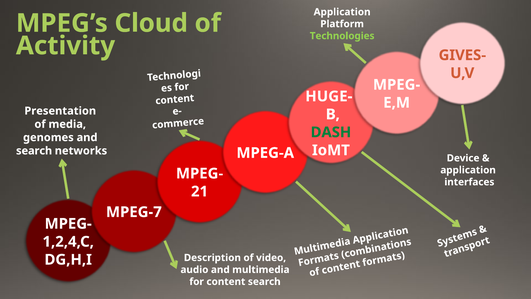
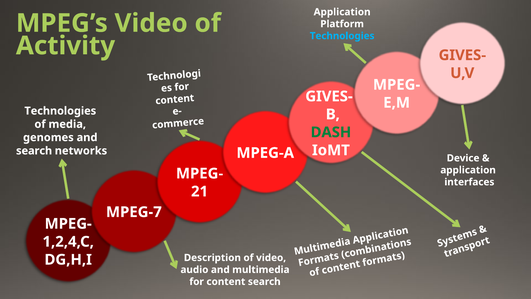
MPEG’s Cloud: Cloud -> Video
Technologies at (342, 36) colour: light green -> light blue
HUGE- at (329, 96): HUGE- -> GIVES-
Presentation at (60, 111): Presentation -> Technologies
